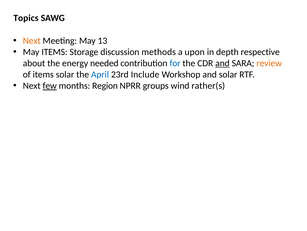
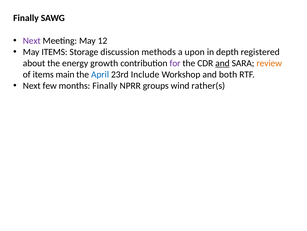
Topics at (26, 18): Topics -> Finally
Next at (32, 41) colour: orange -> purple
13: 13 -> 12
respective: respective -> registered
needed: needed -> growth
for colour: blue -> purple
items solar: solar -> main
and solar: solar -> both
few underline: present -> none
months Region: Region -> Finally
